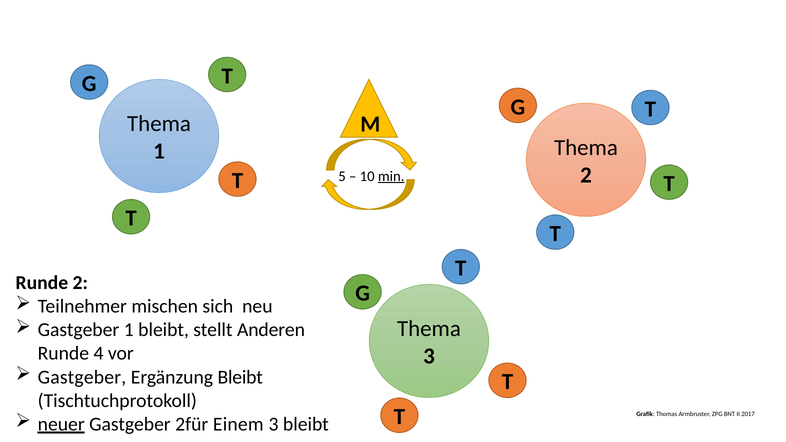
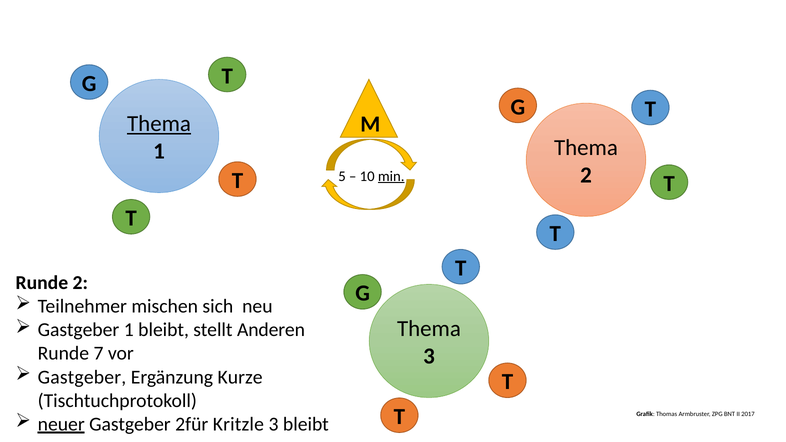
Thema at (159, 124) underline: none -> present
4: 4 -> 7
Ergänzung Bleibt: Bleibt -> Kurze
Einem: Einem -> Kritzle
